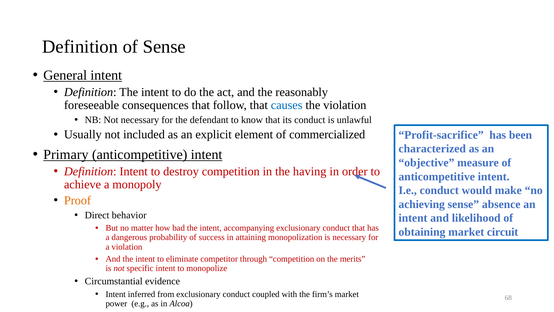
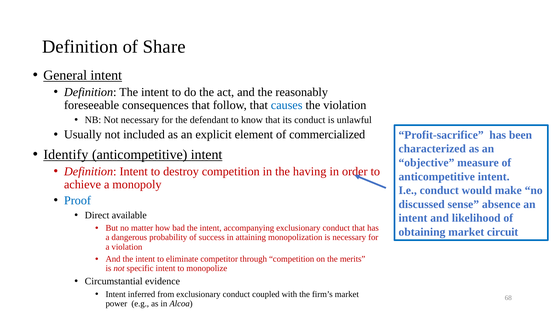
of Sense: Sense -> Share
Primary: Primary -> Identify
Proof colour: orange -> blue
achieving: achieving -> discussed
behavior: behavior -> available
